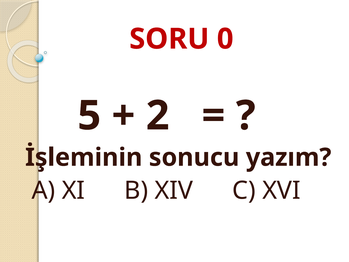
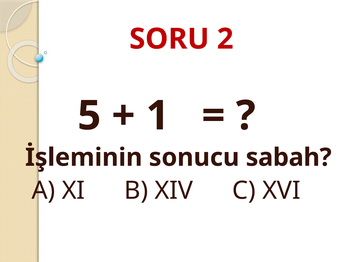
0: 0 -> 2
2: 2 -> 1
yazım: yazım -> sabah
